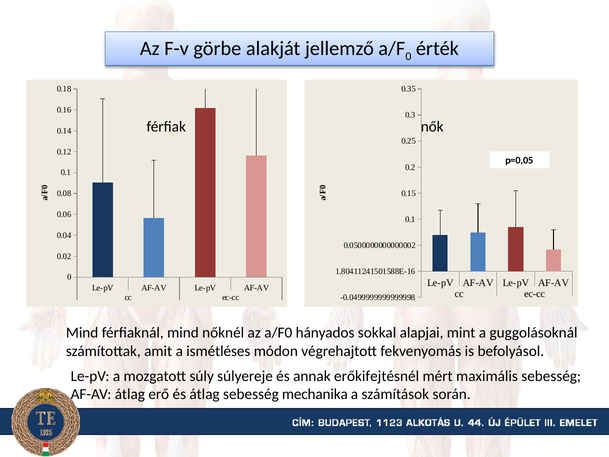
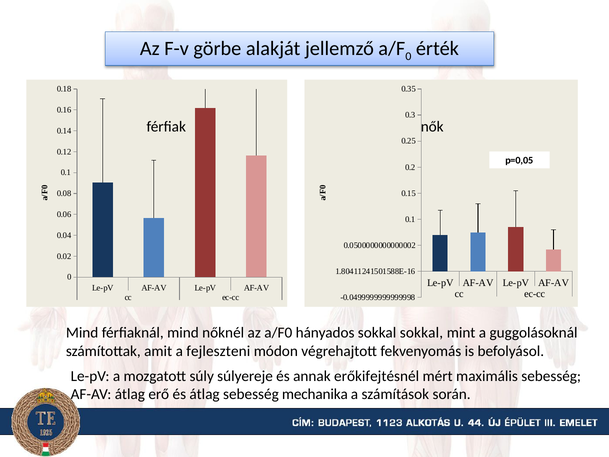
sokkal alapjai: alapjai -> sokkal
ismétléses: ismétléses -> fejleszteni
